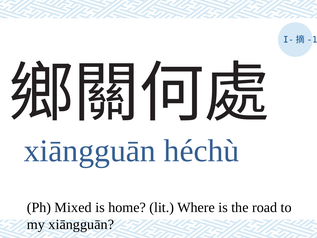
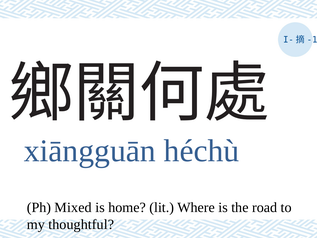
my xiāngguān: xiāngguān -> thoughtful
